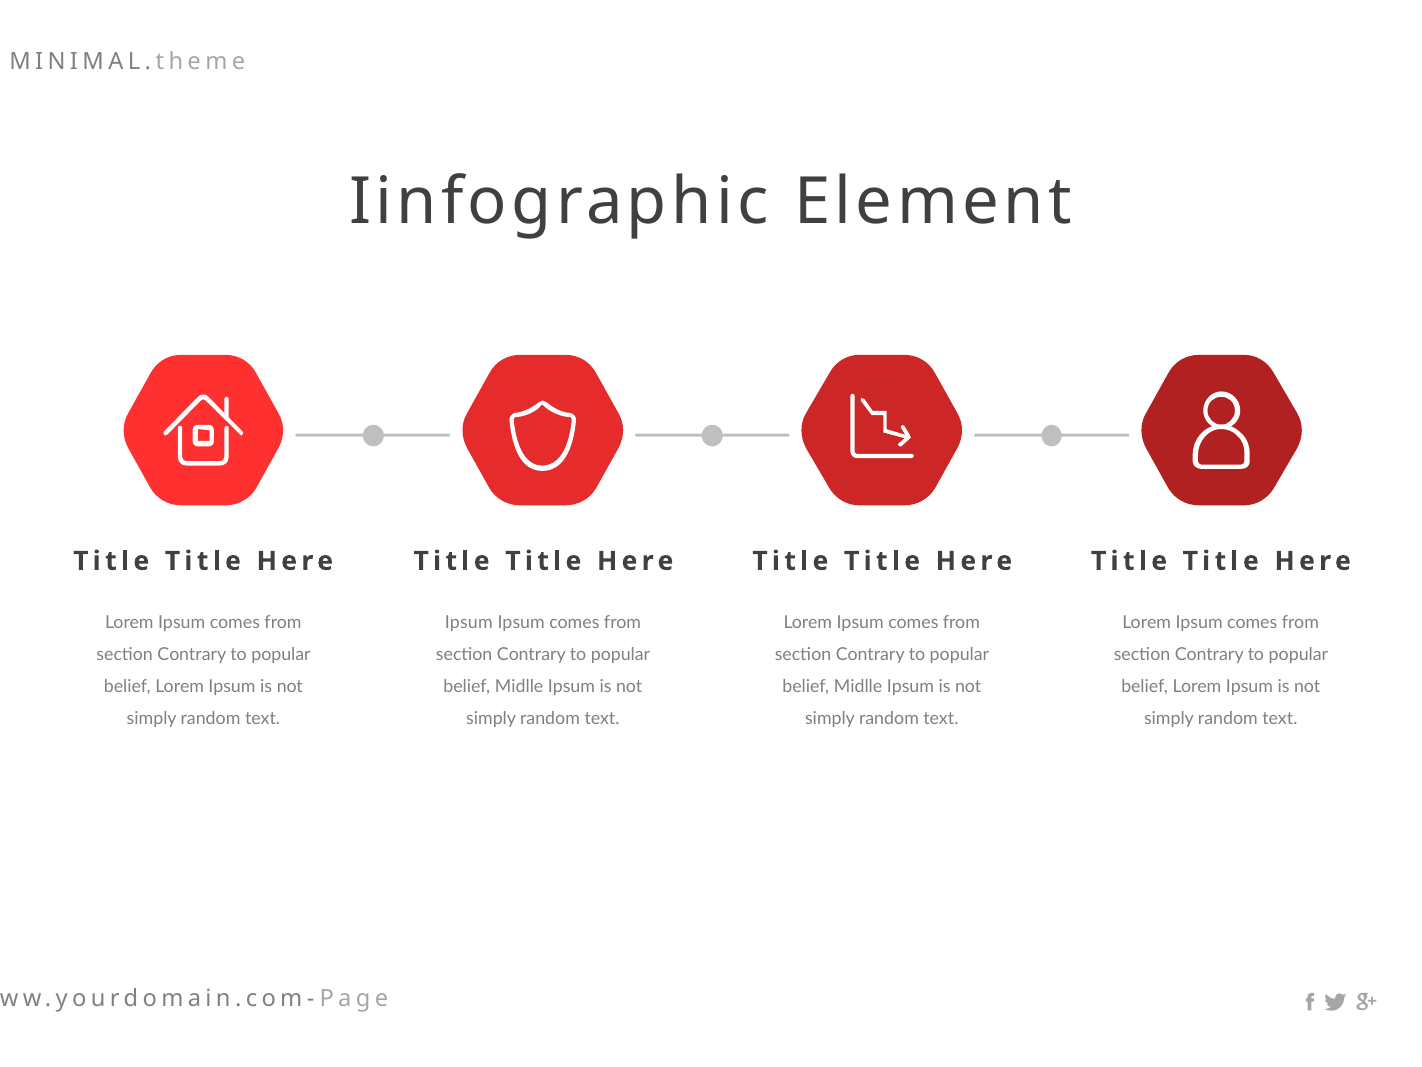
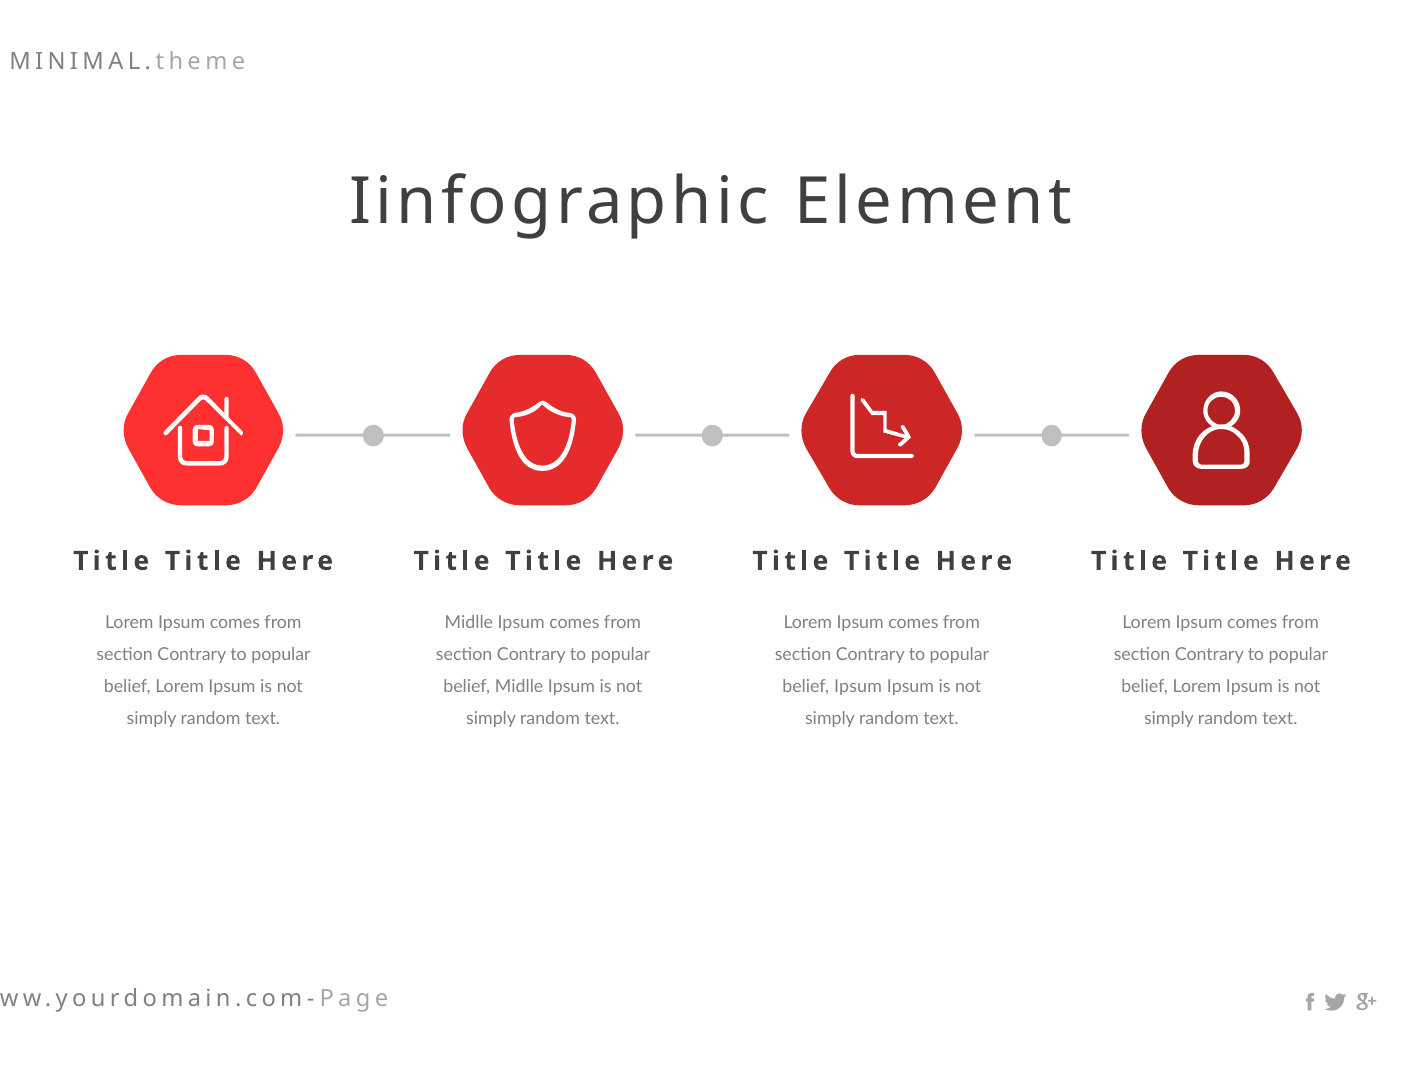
Ipsum at (469, 622): Ipsum -> Midlle
Midlle at (858, 686): Midlle -> Ipsum
